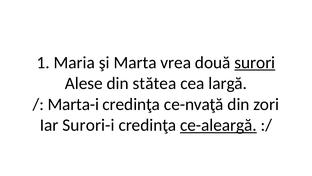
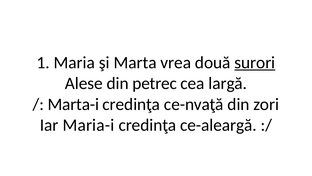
stătea: stătea -> petrec
Surori-i: Surori-i -> Maria-i
ce-aleargă underline: present -> none
